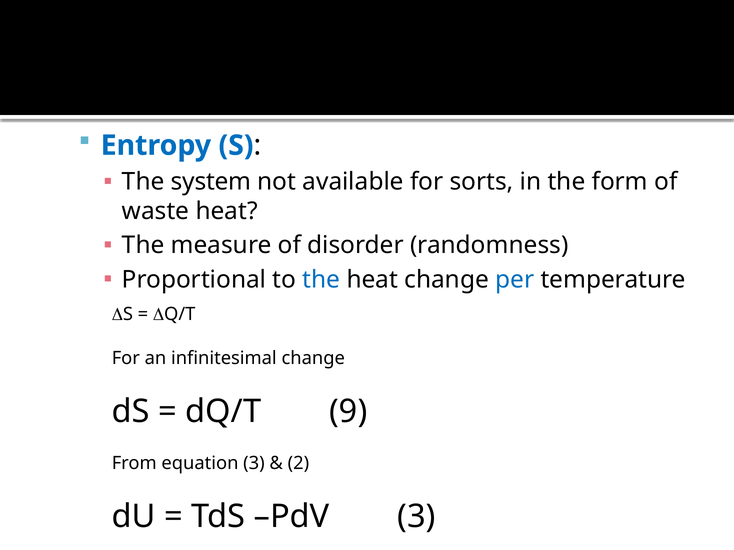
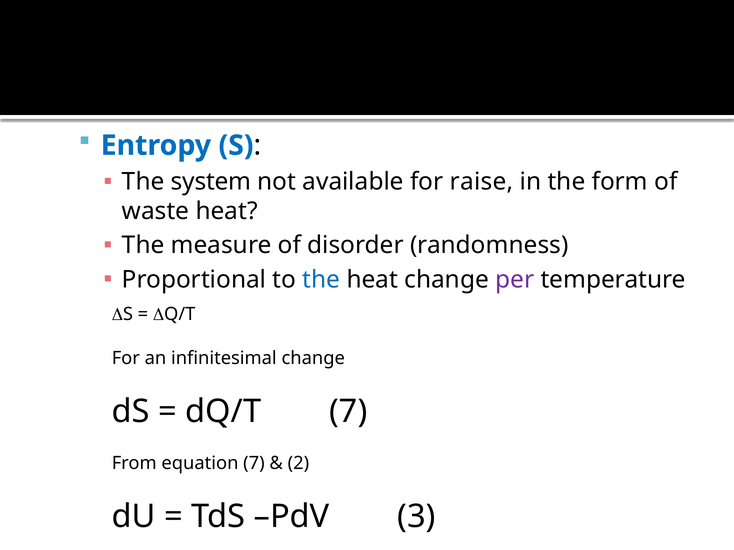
sorts: sorts -> raise
per colour: blue -> purple
dQ/T 9: 9 -> 7
equation 3: 3 -> 7
